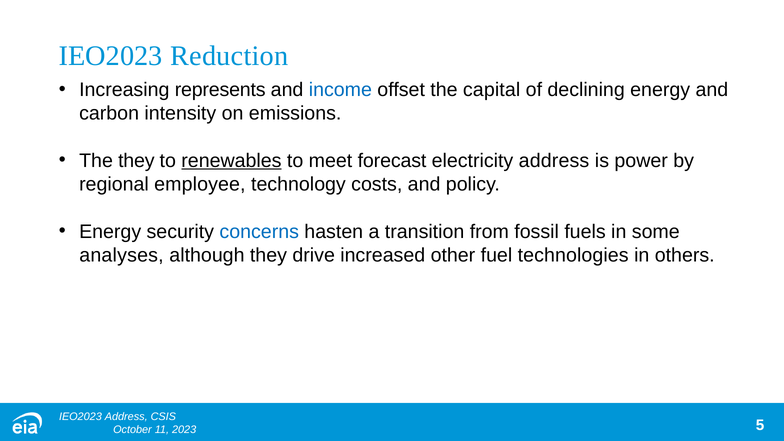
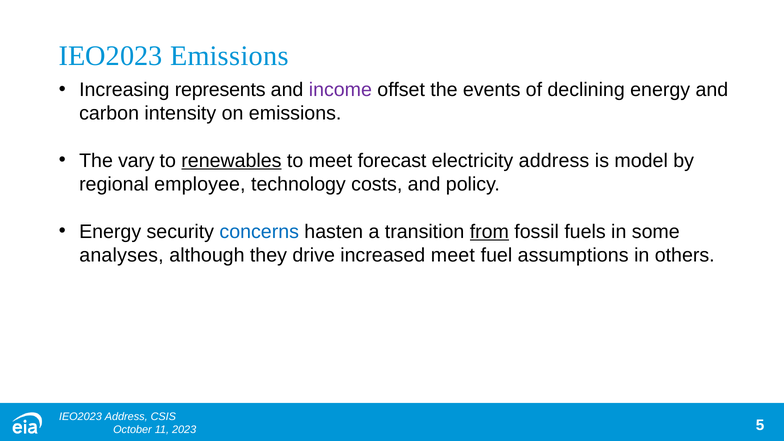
IEO2023 Reduction: Reduction -> Emissions
income colour: blue -> purple
capital: capital -> events
The they: they -> vary
power: power -> model
from underline: none -> present
increased other: other -> meet
technologies: technologies -> assumptions
